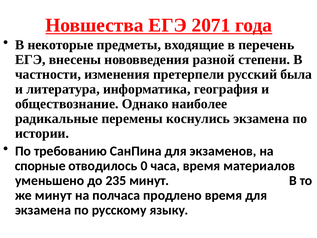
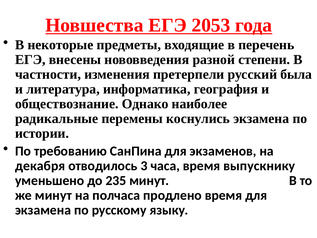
2071: 2071 -> 2053
спорные: спорные -> декабря
0: 0 -> 3
материалов: материалов -> выпускнику
